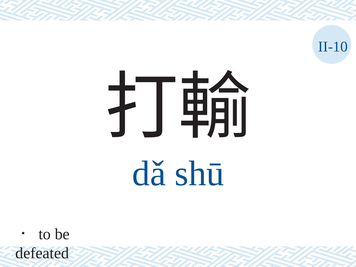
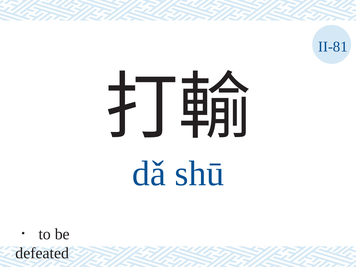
II-10: II-10 -> II-81
